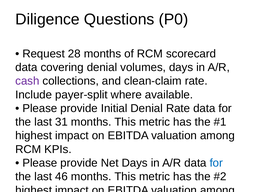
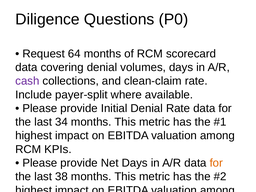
28: 28 -> 64
31: 31 -> 34
for at (216, 163) colour: blue -> orange
46: 46 -> 38
